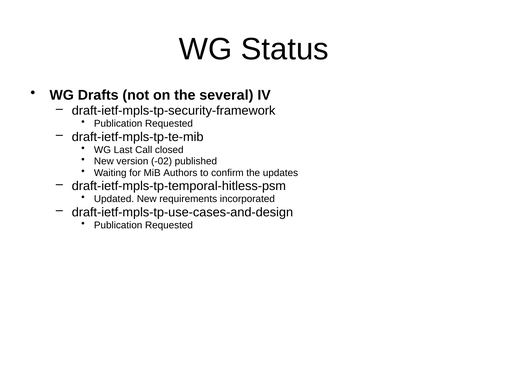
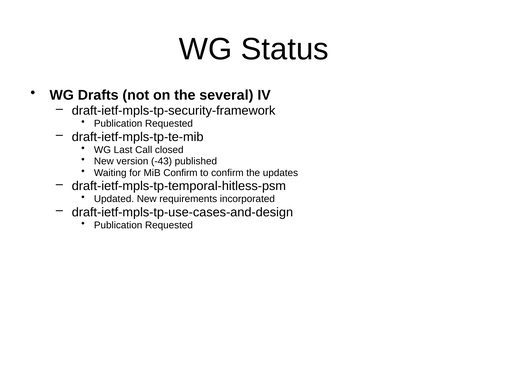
-02: -02 -> -43
MiB Authors: Authors -> Confirm
